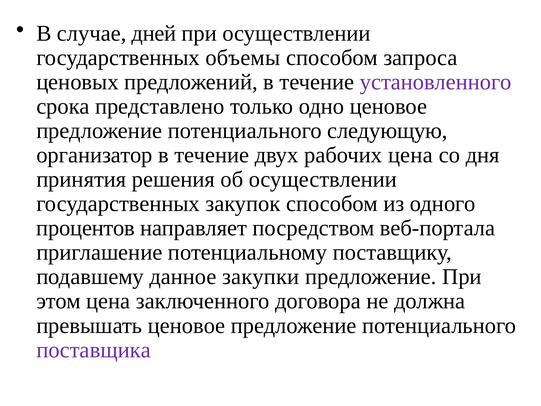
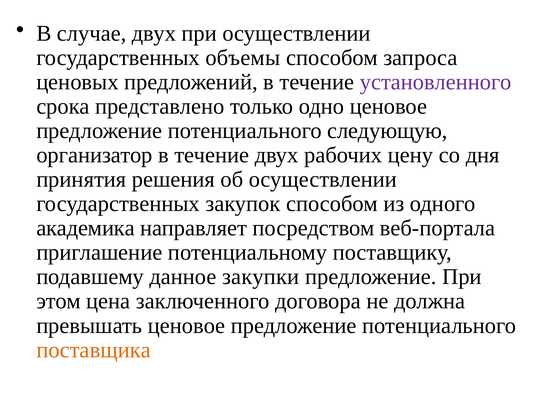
случае дней: дней -> двух
рабочих цена: цена -> цену
процентов: процентов -> академика
поставщика colour: purple -> orange
